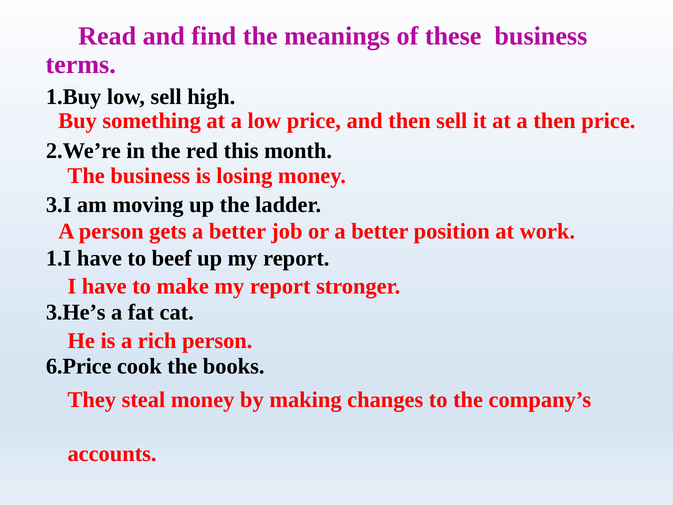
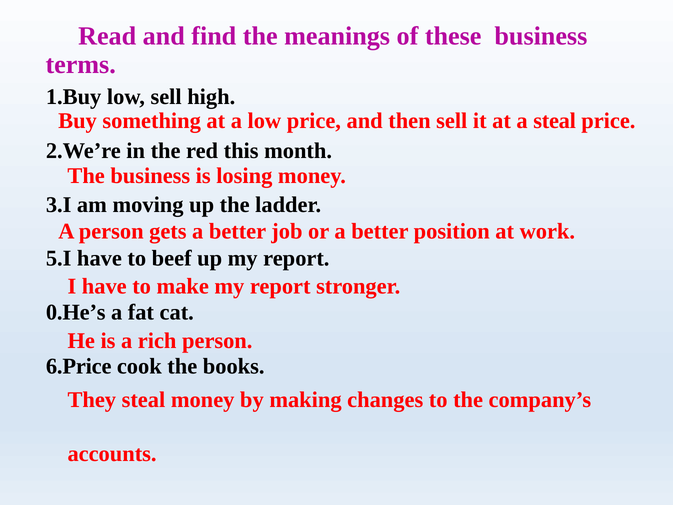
a then: then -> steal
1.I: 1.I -> 5.I
3.He’s: 3.He’s -> 0.He’s
